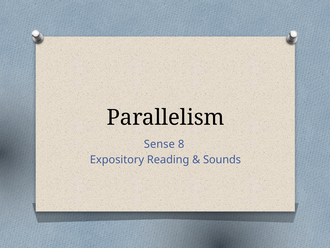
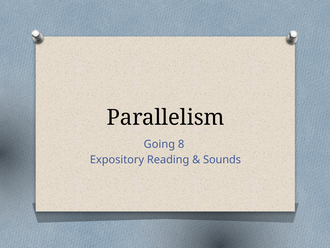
Sense: Sense -> Going
